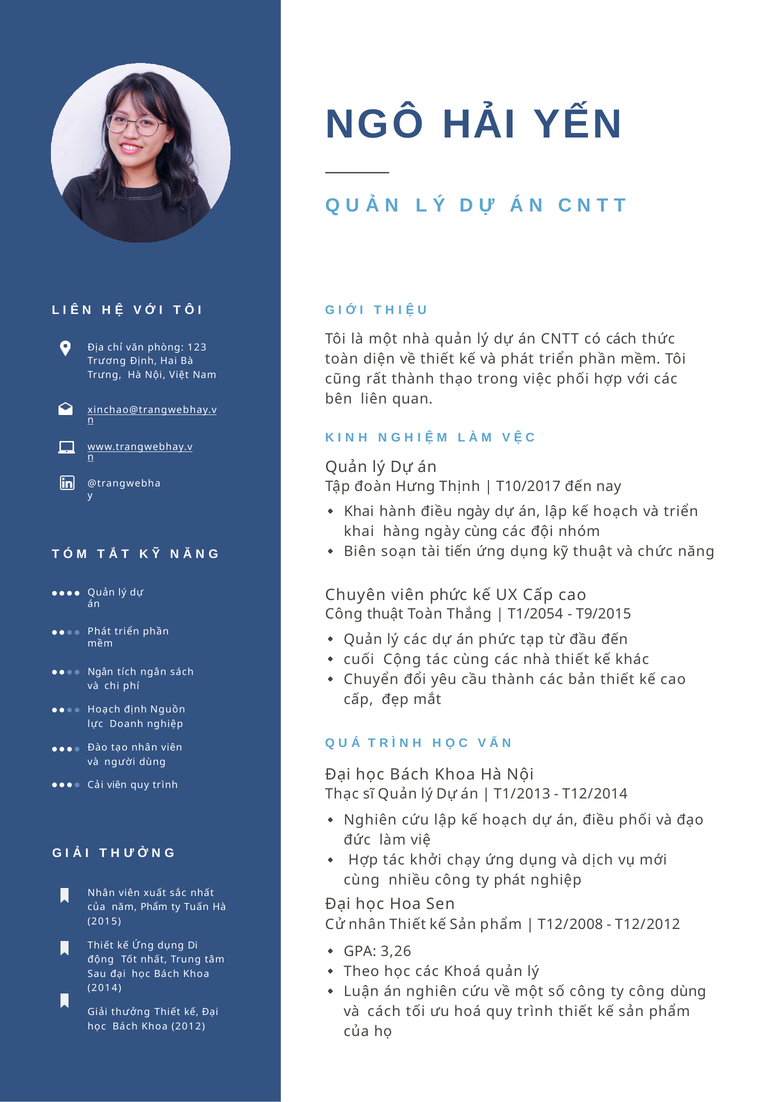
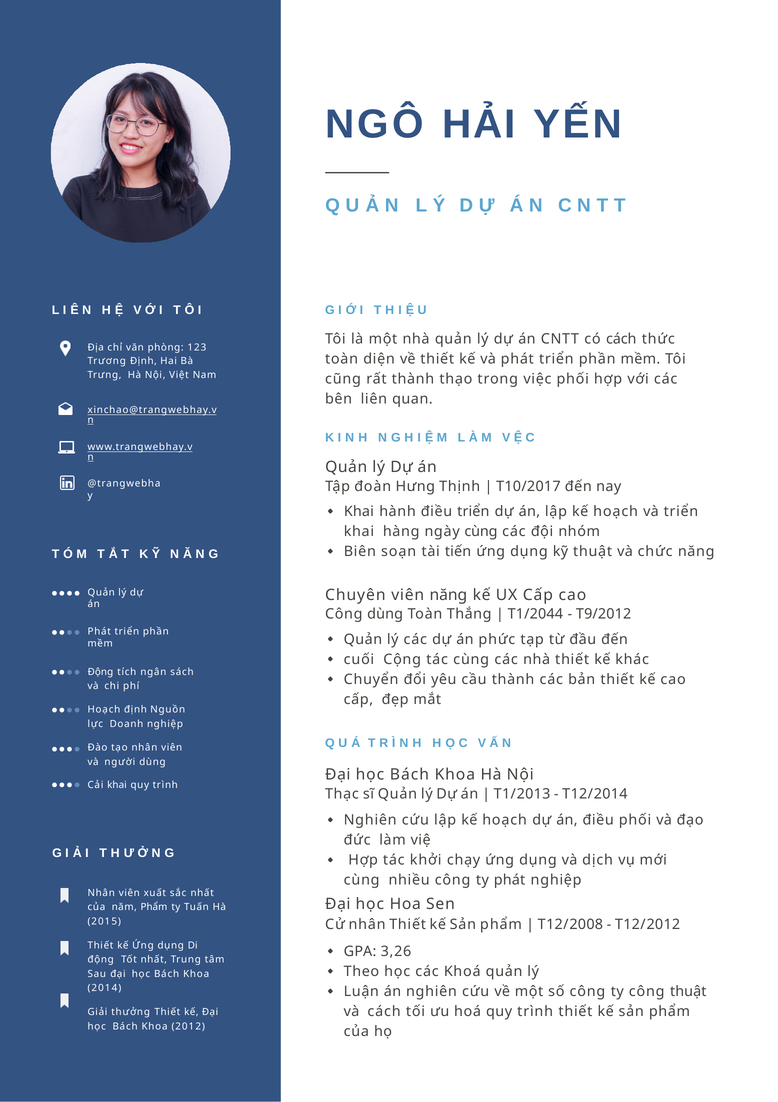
điều ngày: ngày -> triển
viên phức: phức -> năng
Công thuật: thuật -> dùng
T1/2054: T1/2054 -> T1/2044
T9/2015: T9/2015 -> T9/2012
Ngân at (100, 672): Ngân -> Động
Cải viên: viên -> khai
công dùng: dùng -> thuật
